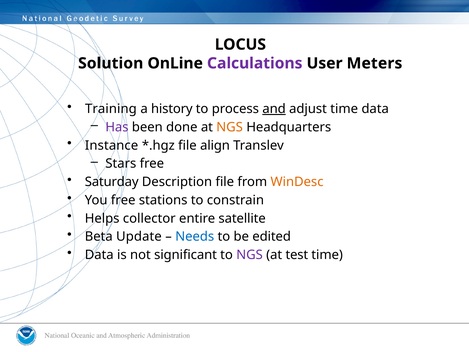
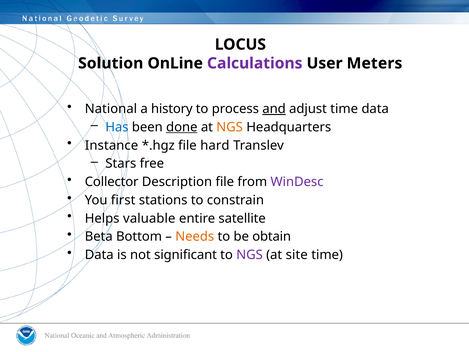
Training: Training -> National
Has colour: purple -> blue
done underline: none -> present
align: align -> hard
Saturday: Saturday -> Collector
WinDesc colour: orange -> purple
You free: free -> first
collector: collector -> valuable
Update: Update -> Bottom
Needs colour: blue -> orange
edited: edited -> obtain
test: test -> site
